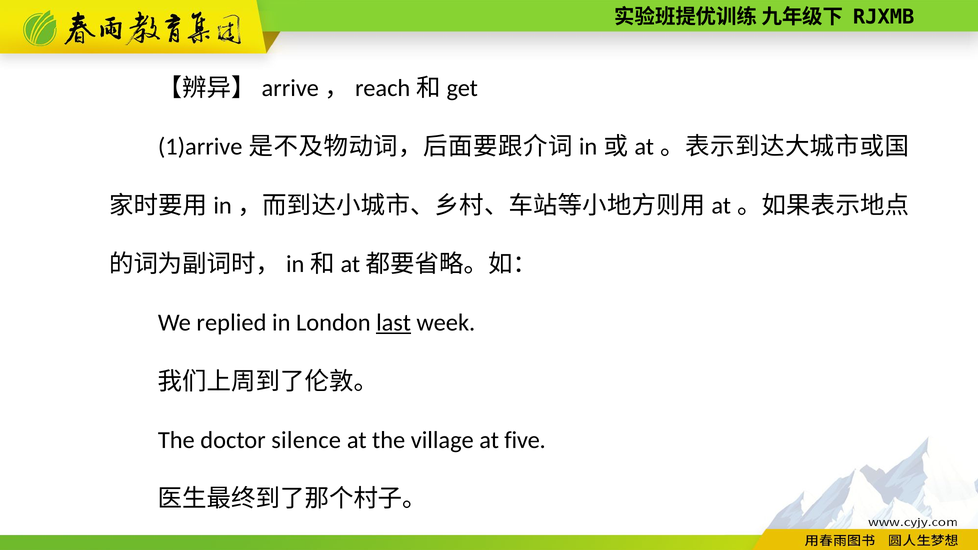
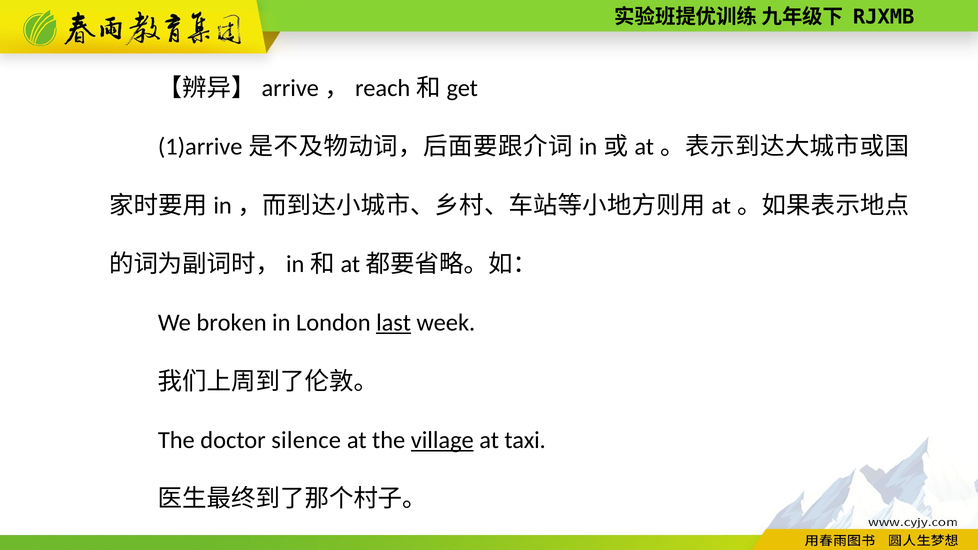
replied: replied -> broken
village underline: none -> present
five: five -> taxi
